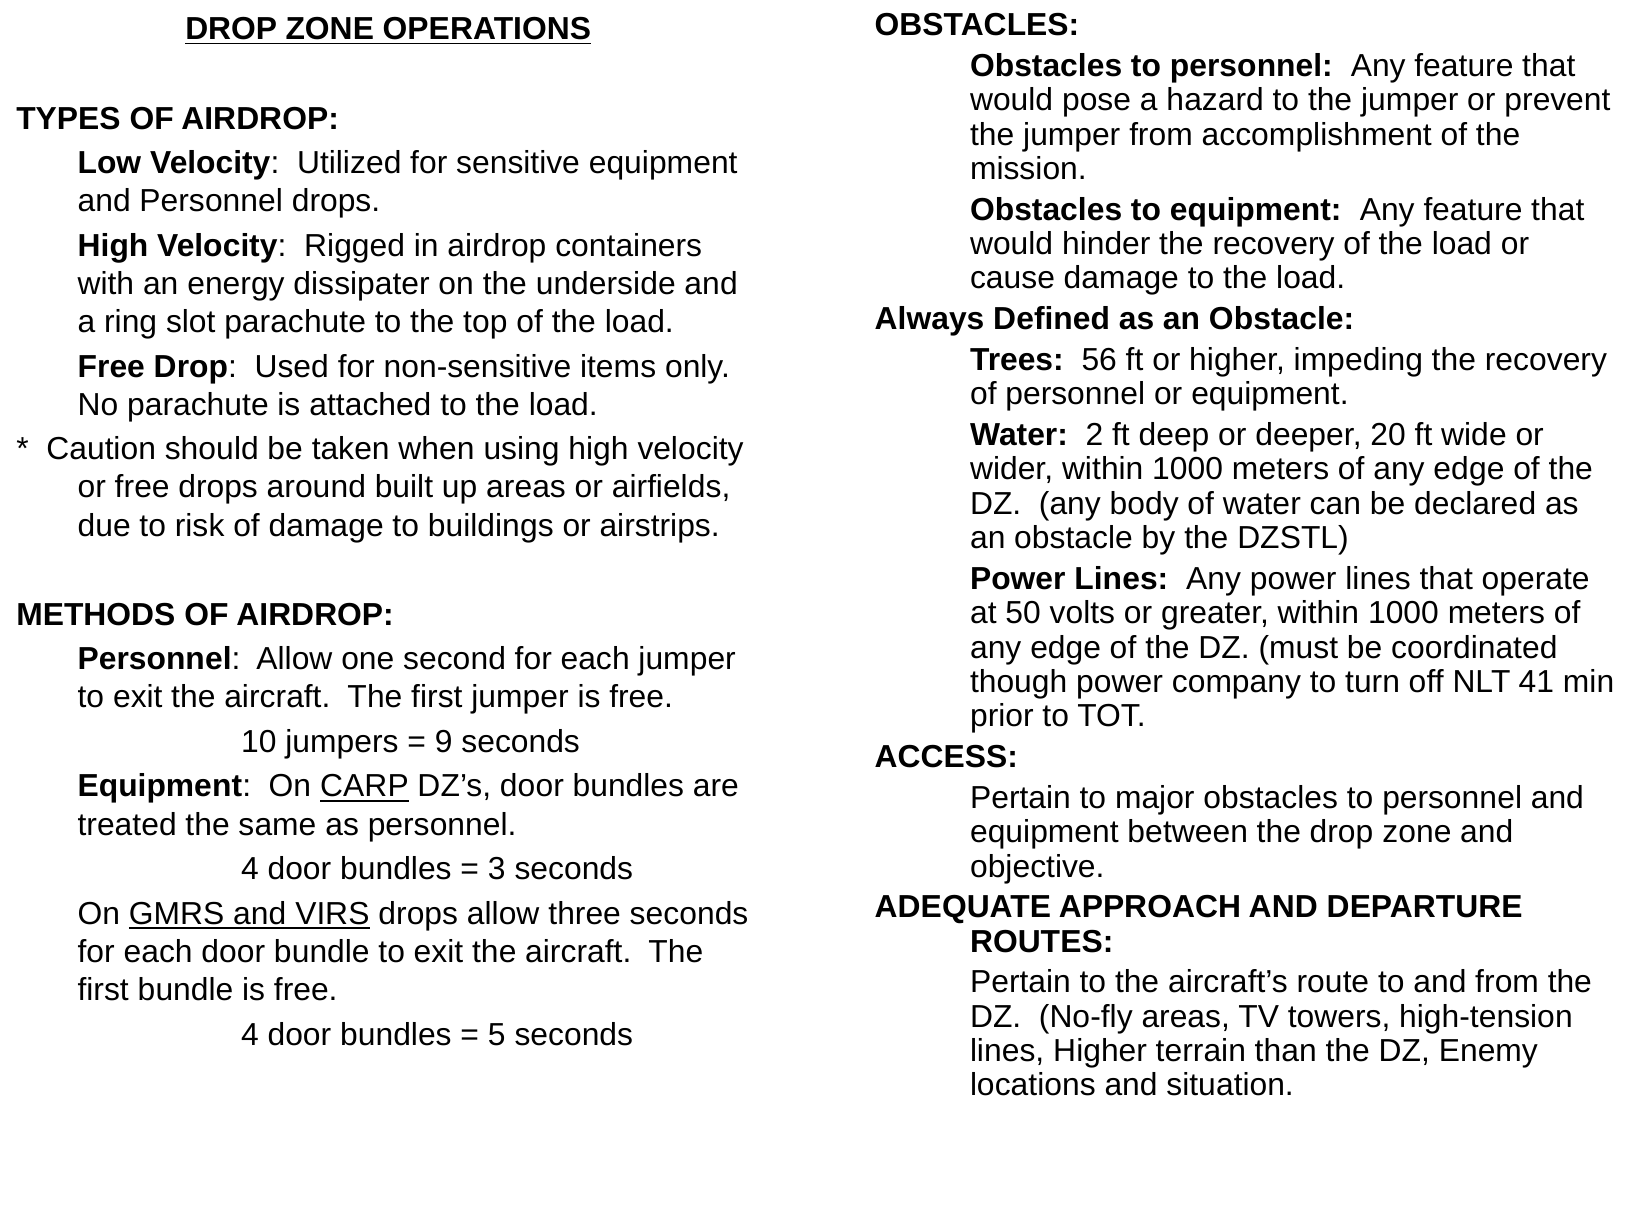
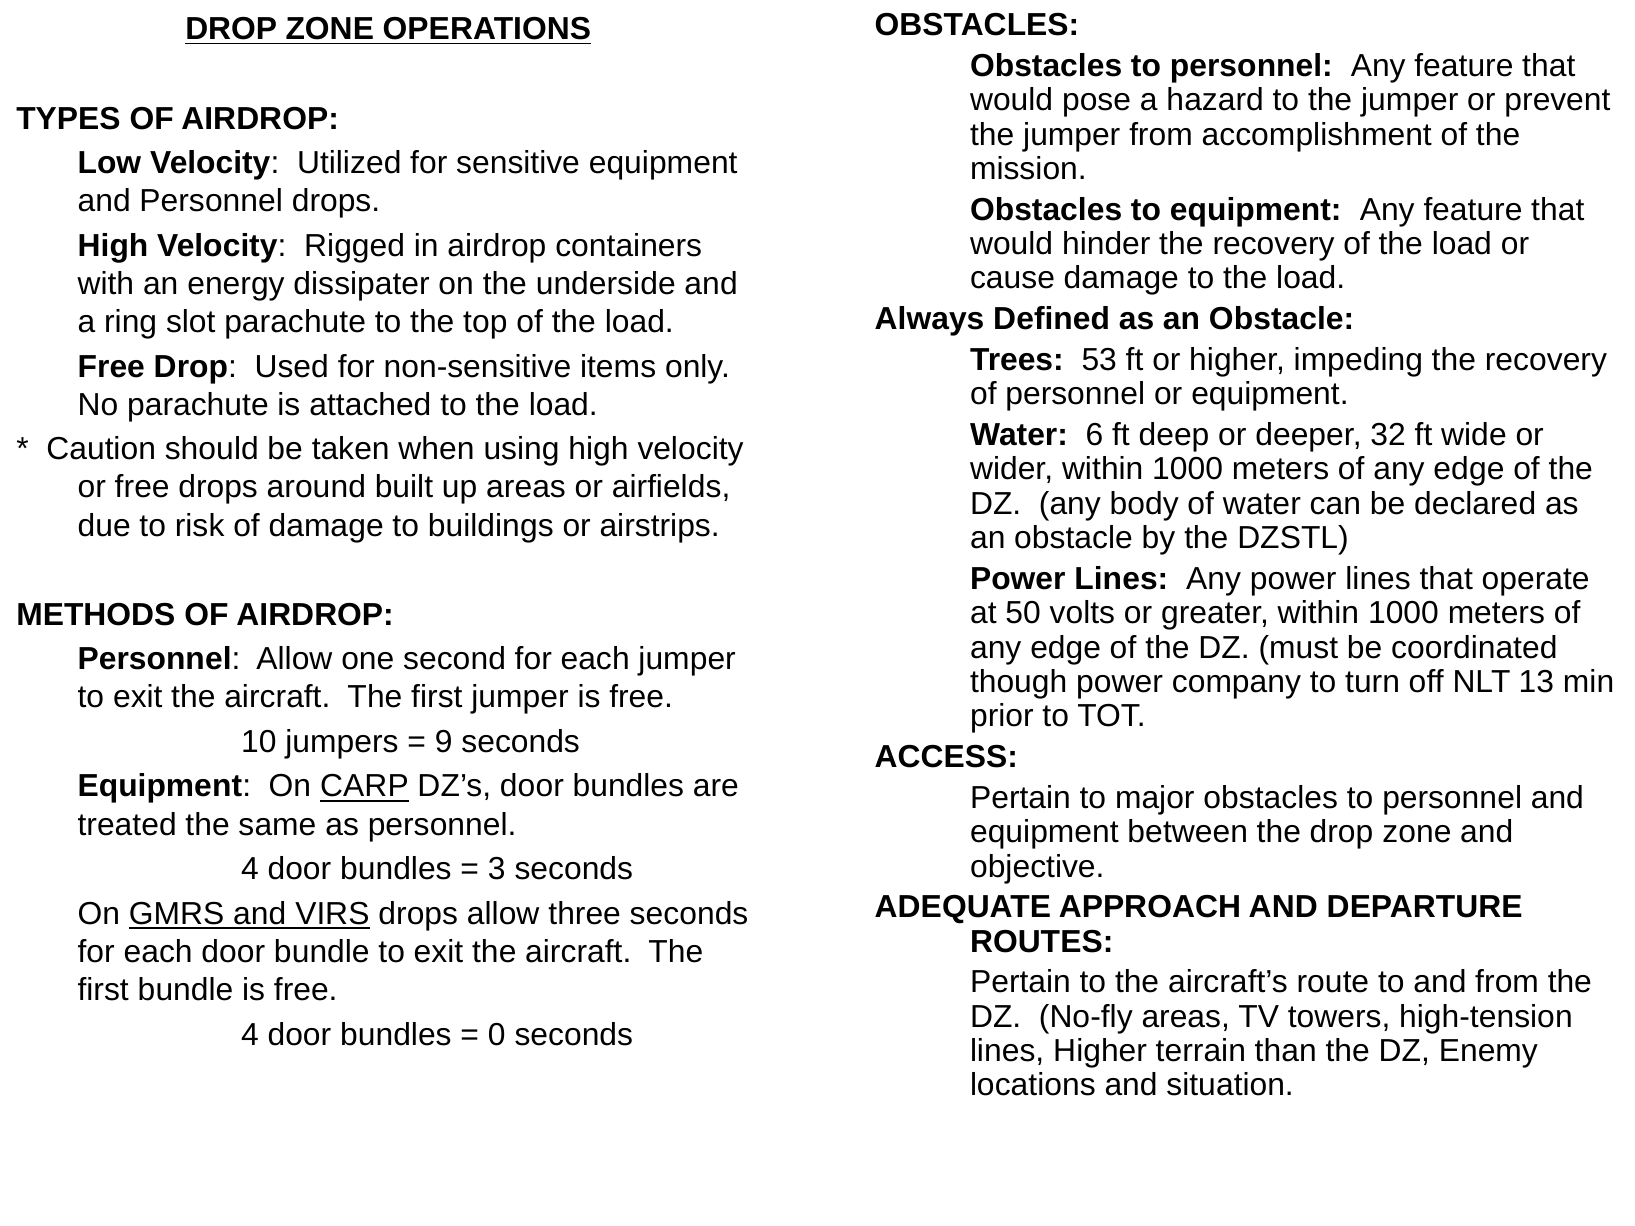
56: 56 -> 53
2: 2 -> 6
20: 20 -> 32
41: 41 -> 13
5: 5 -> 0
